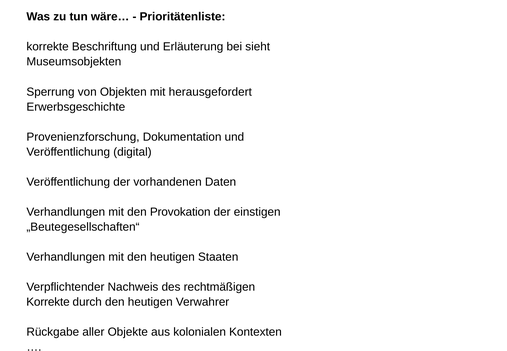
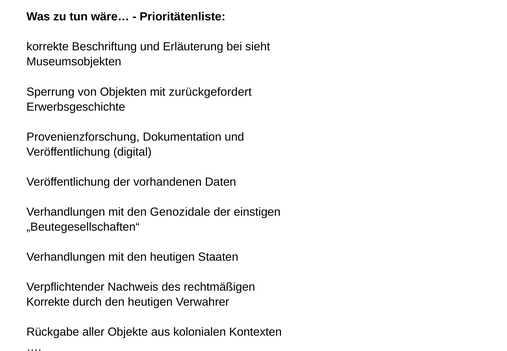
herausgefordert: herausgefordert -> zurückgefordert
Provokation: Provokation -> Genozidale
